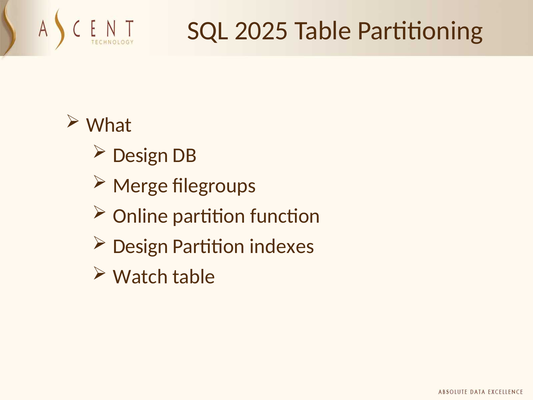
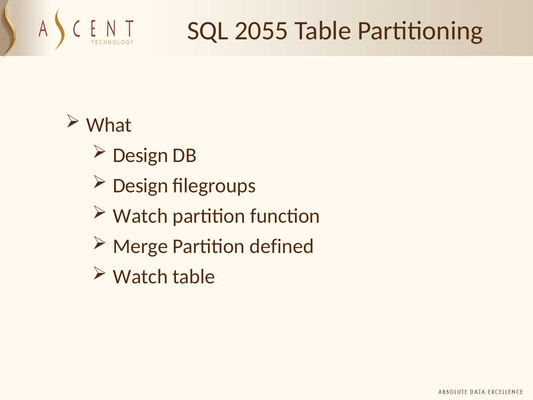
2025: 2025 -> 2055
Merge at (140, 185): Merge -> Design
Online at (140, 216): Online -> Watch
Design at (141, 246): Design -> Merge
indexes: indexes -> defined
